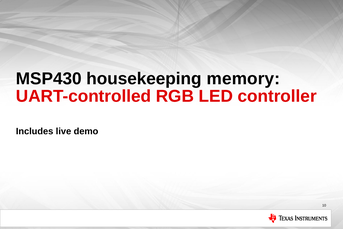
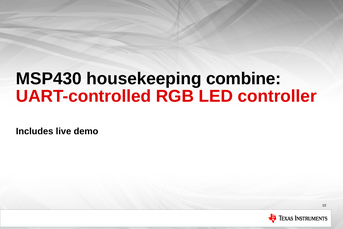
memory: memory -> combine
